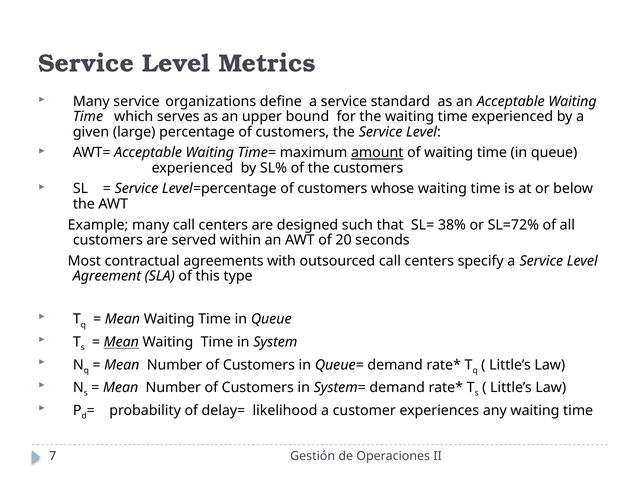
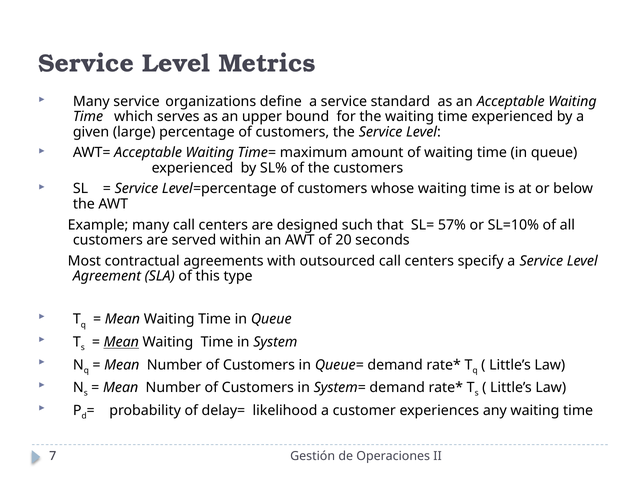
amount underline: present -> none
38%: 38% -> 57%
SL=72%: SL=72% -> SL=10%
